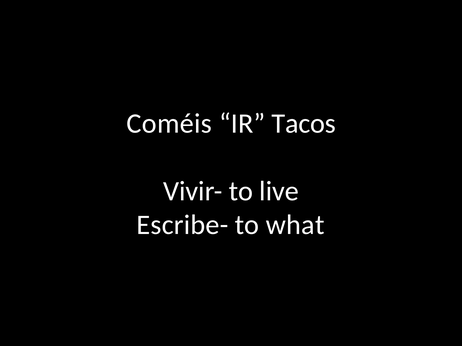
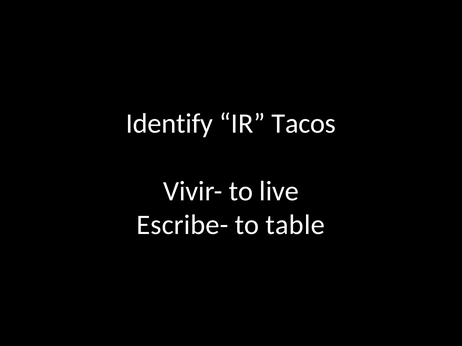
Coméis: Coméis -> Identify
what: what -> table
